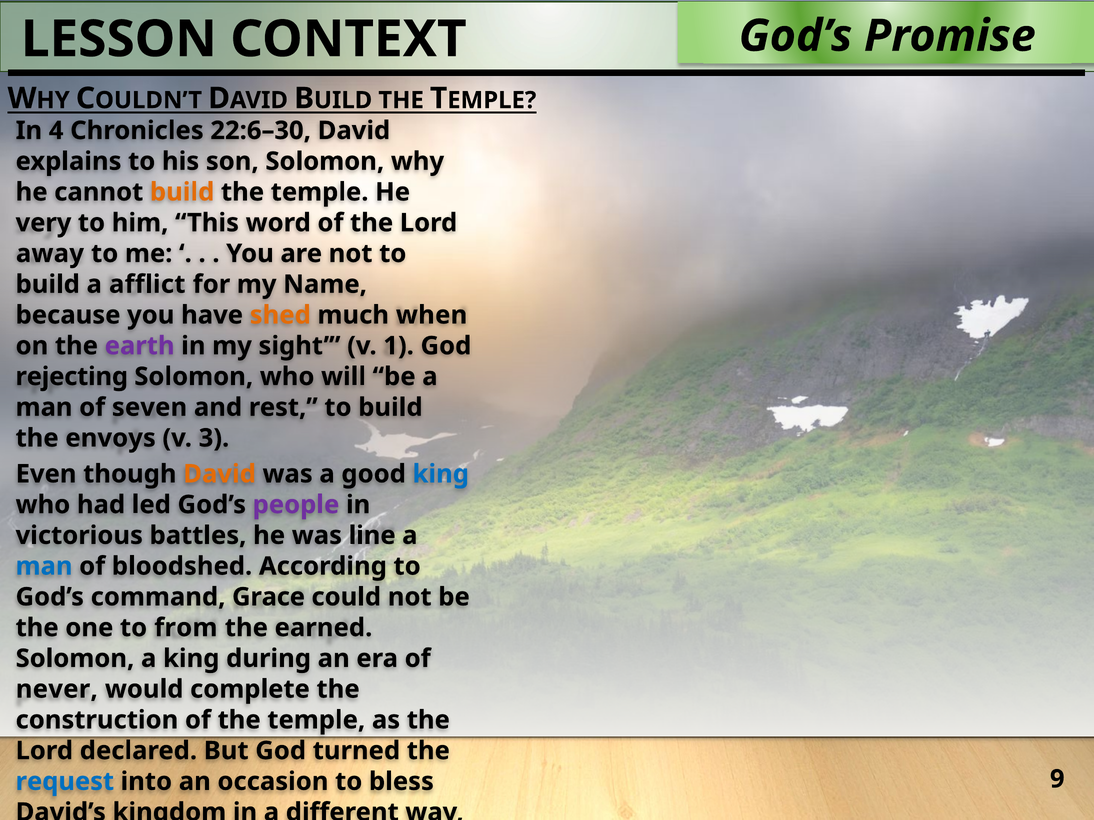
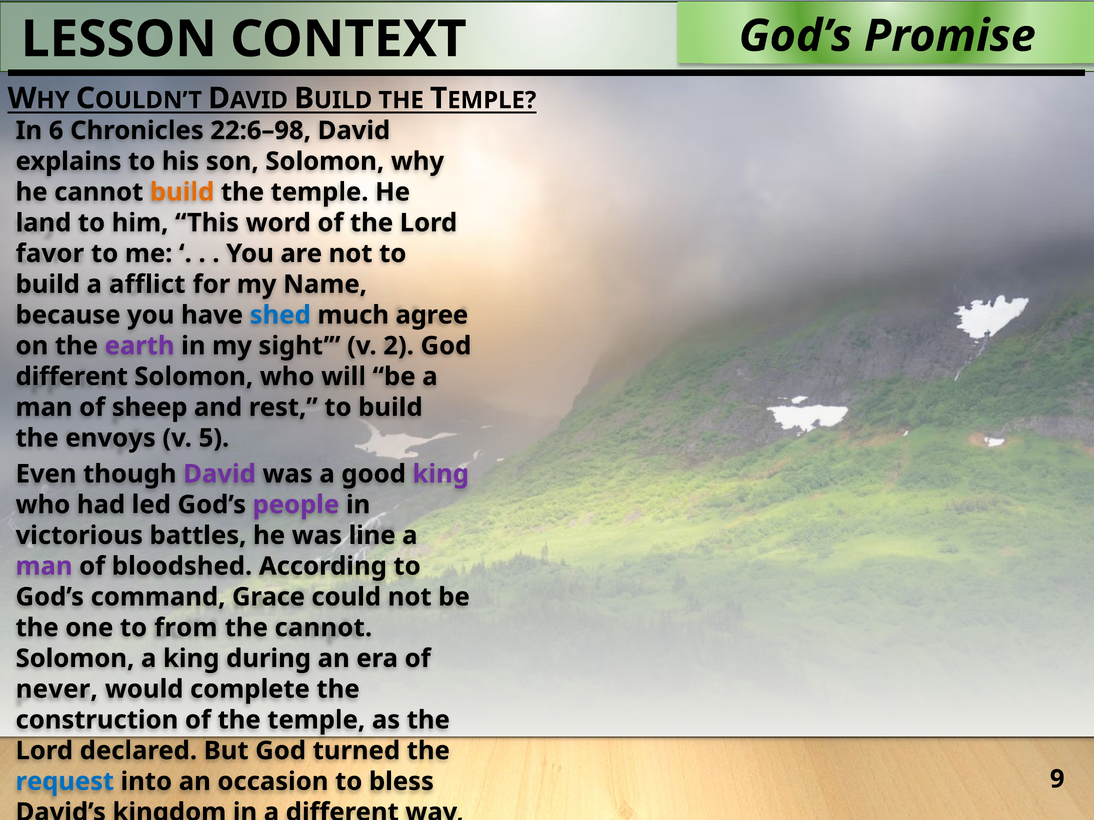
4: 4 -> 6
22:6–30: 22:6–30 -> 22:6–98
very: very -> land
away: away -> favor
shed colour: orange -> blue
when: when -> agree
1: 1 -> 2
rejecting at (72, 377): rejecting -> different
seven: seven -> sheep
3: 3 -> 5
David at (220, 474) colour: orange -> purple
king at (441, 474) colour: blue -> purple
man at (44, 567) colour: blue -> purple
the earned: earned -> cannot
